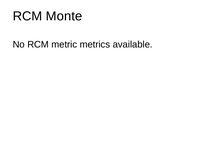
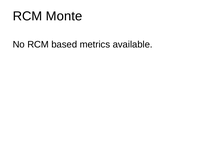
metric: metric -> based
